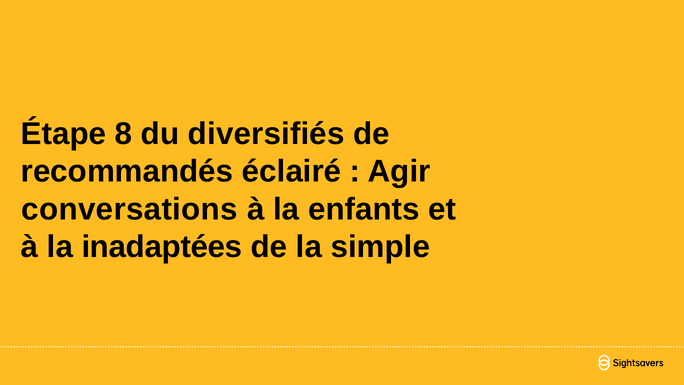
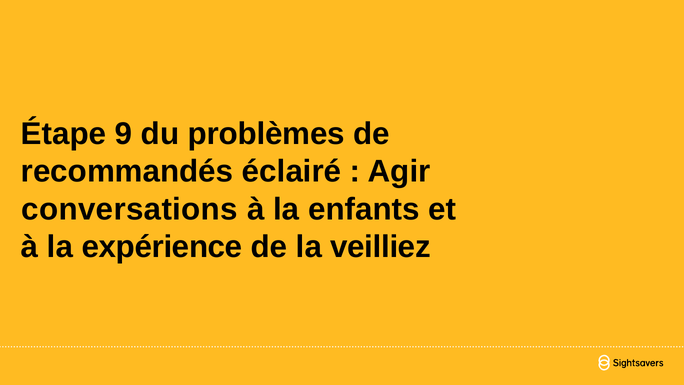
8: 8 -> 9
diversifiés: diversifiés -> problèmes
inadaptées: inadaptées -> expérience
simple: simple -> veilliez
